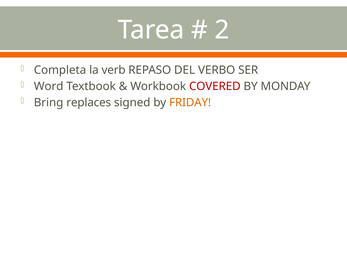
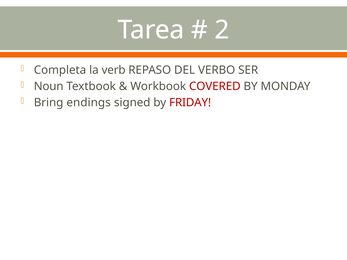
Word: Word -> Noun
replaces: replaces -> endings
FRIDAY colour: orange -> red
